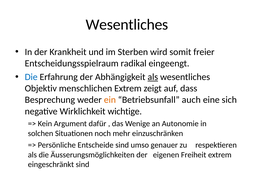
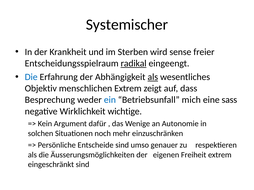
Wesentliches at (127, 25): Wesentliches -> Systemischer
somit: somit -> sense
radikal underline: none -> present
ein colour: orange -> blue
auch: auch -> mich
sich: sich -> sass
